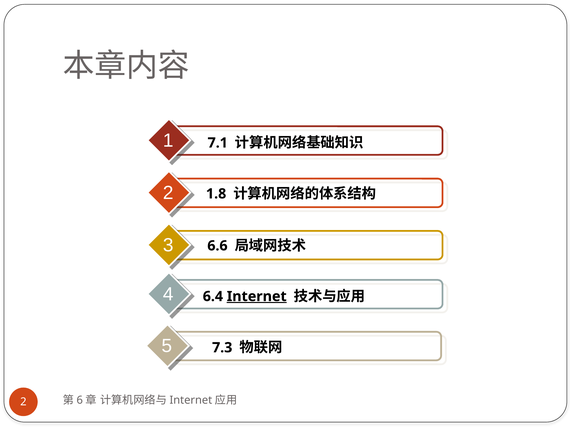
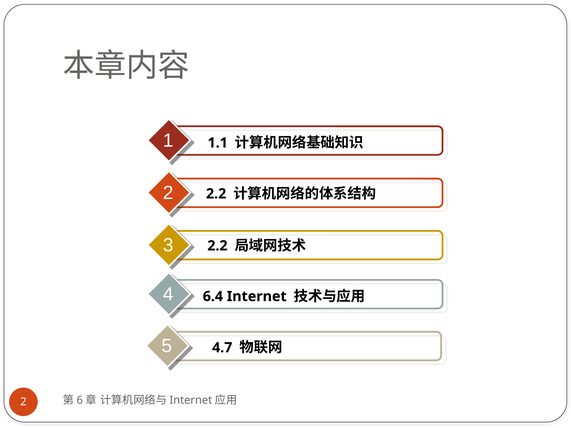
7.1: 7.1 -> 1.1
1.8 at (216, 194): 1.8 -> 2.2
6.6 at (217, 246): 6.6 -> 2.2
Internet underline: present -> none
7.3: 7.3 -> 4.7
